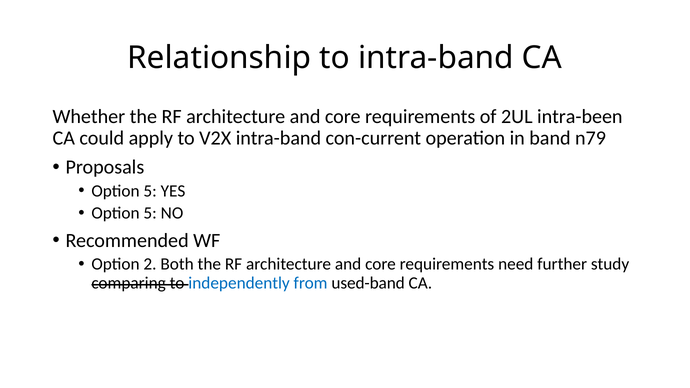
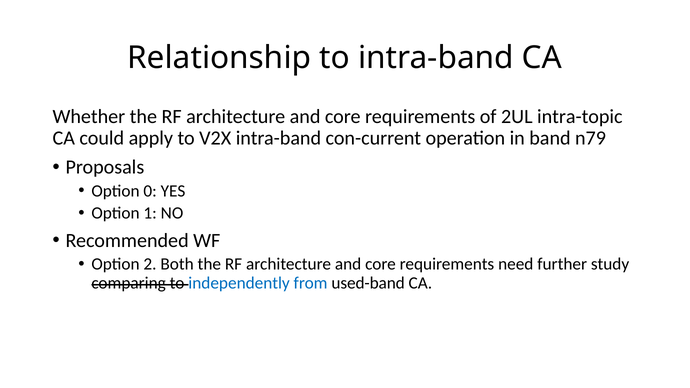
intra-been: intra-been -> intra-topic
5 at (150, 191): 5 -> 0
5 at (150, 213): 5 -> 1
